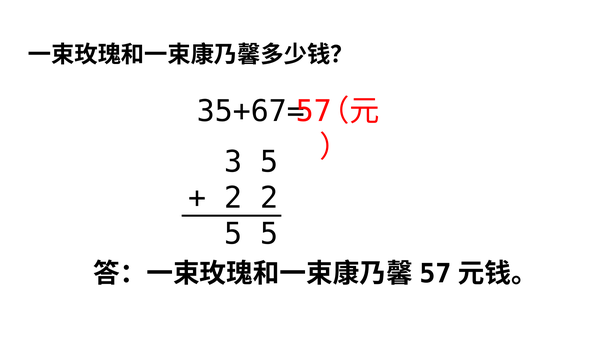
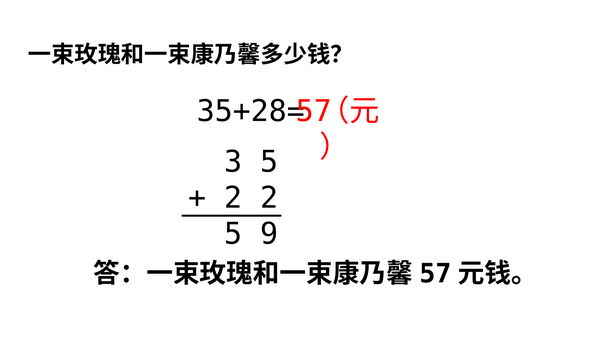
35+67=: 35+67= -> 35+28=
5 5: 5 -> 9
